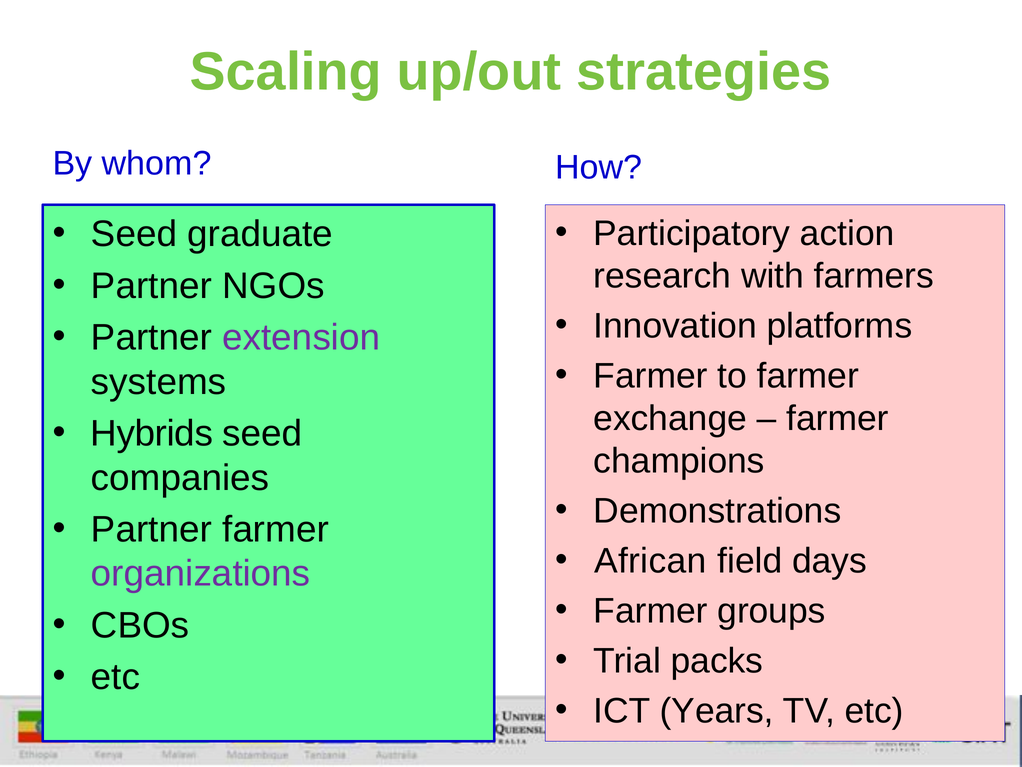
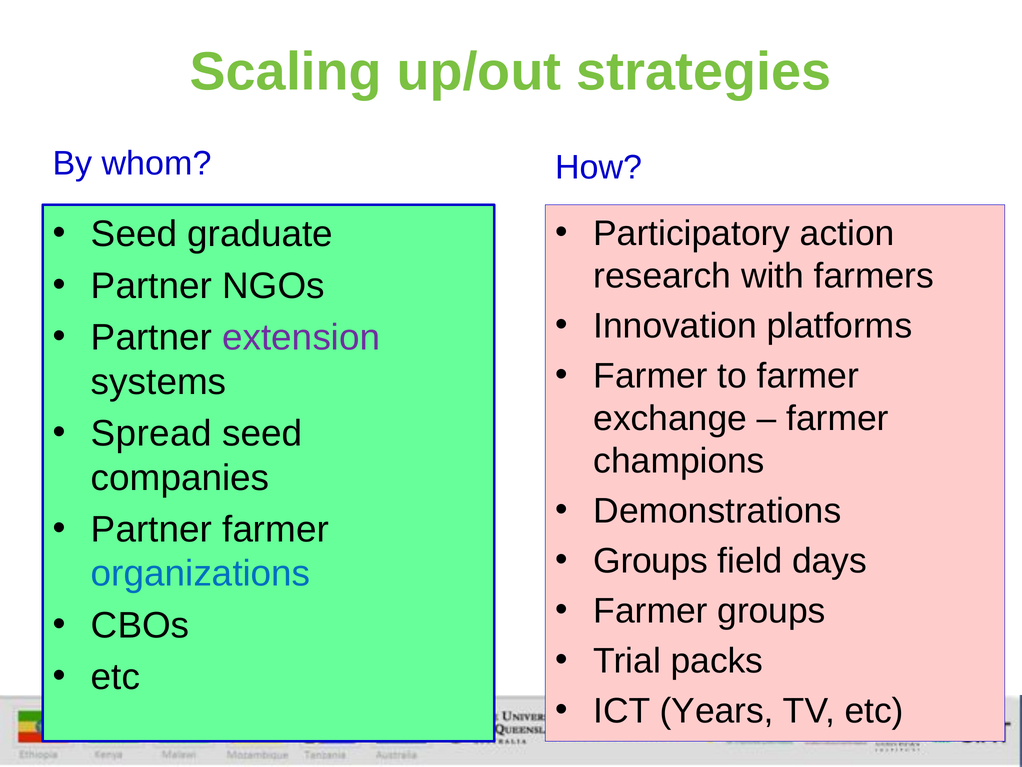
Hybrids: Hybrids -> Spread
African at (650, 561): African -> Groups
organizations colour: purple -> blue
